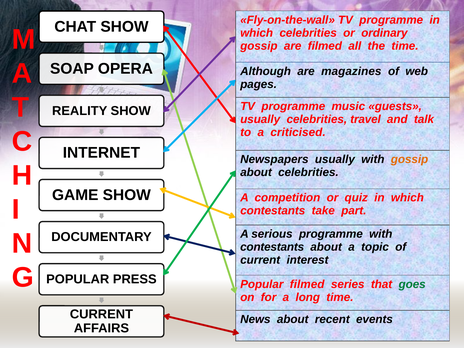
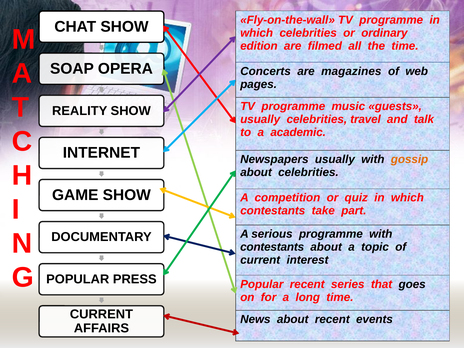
gossip at (259, 46): gossip -> edition
Although: Although -> Concerts
criticised: criticised -> academic
Popular filmed: filmed -> recent
goes colour: green -> black
